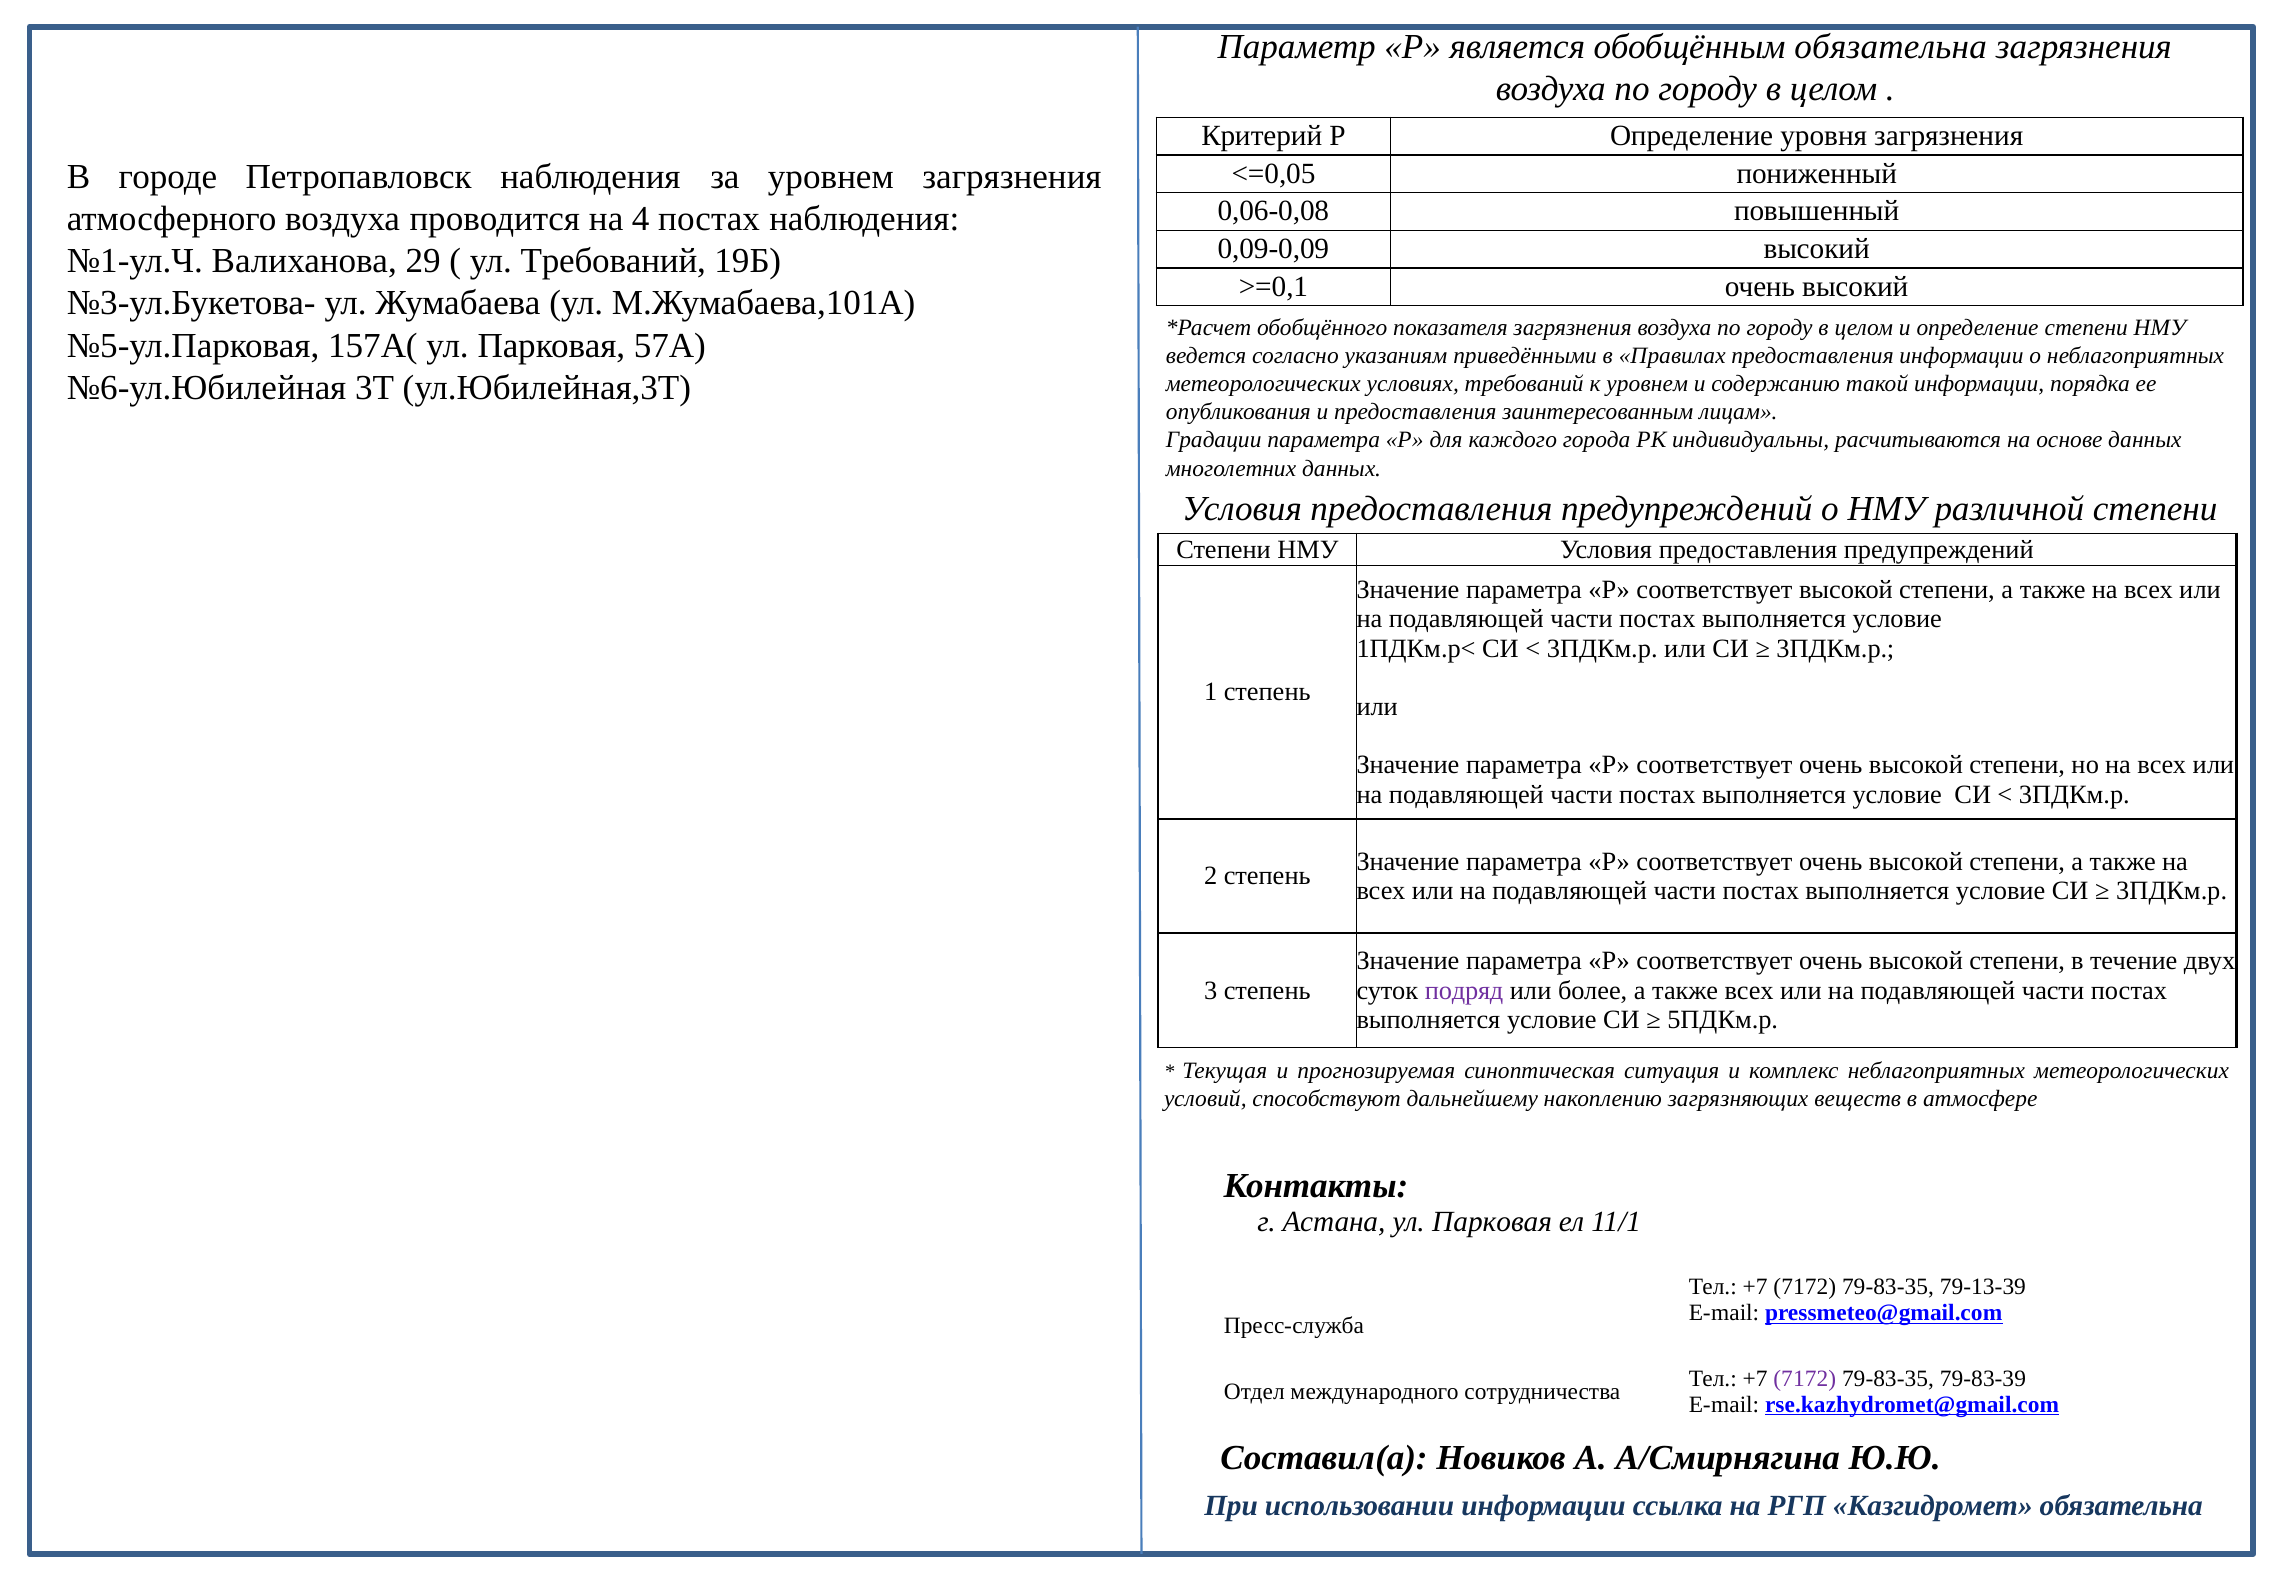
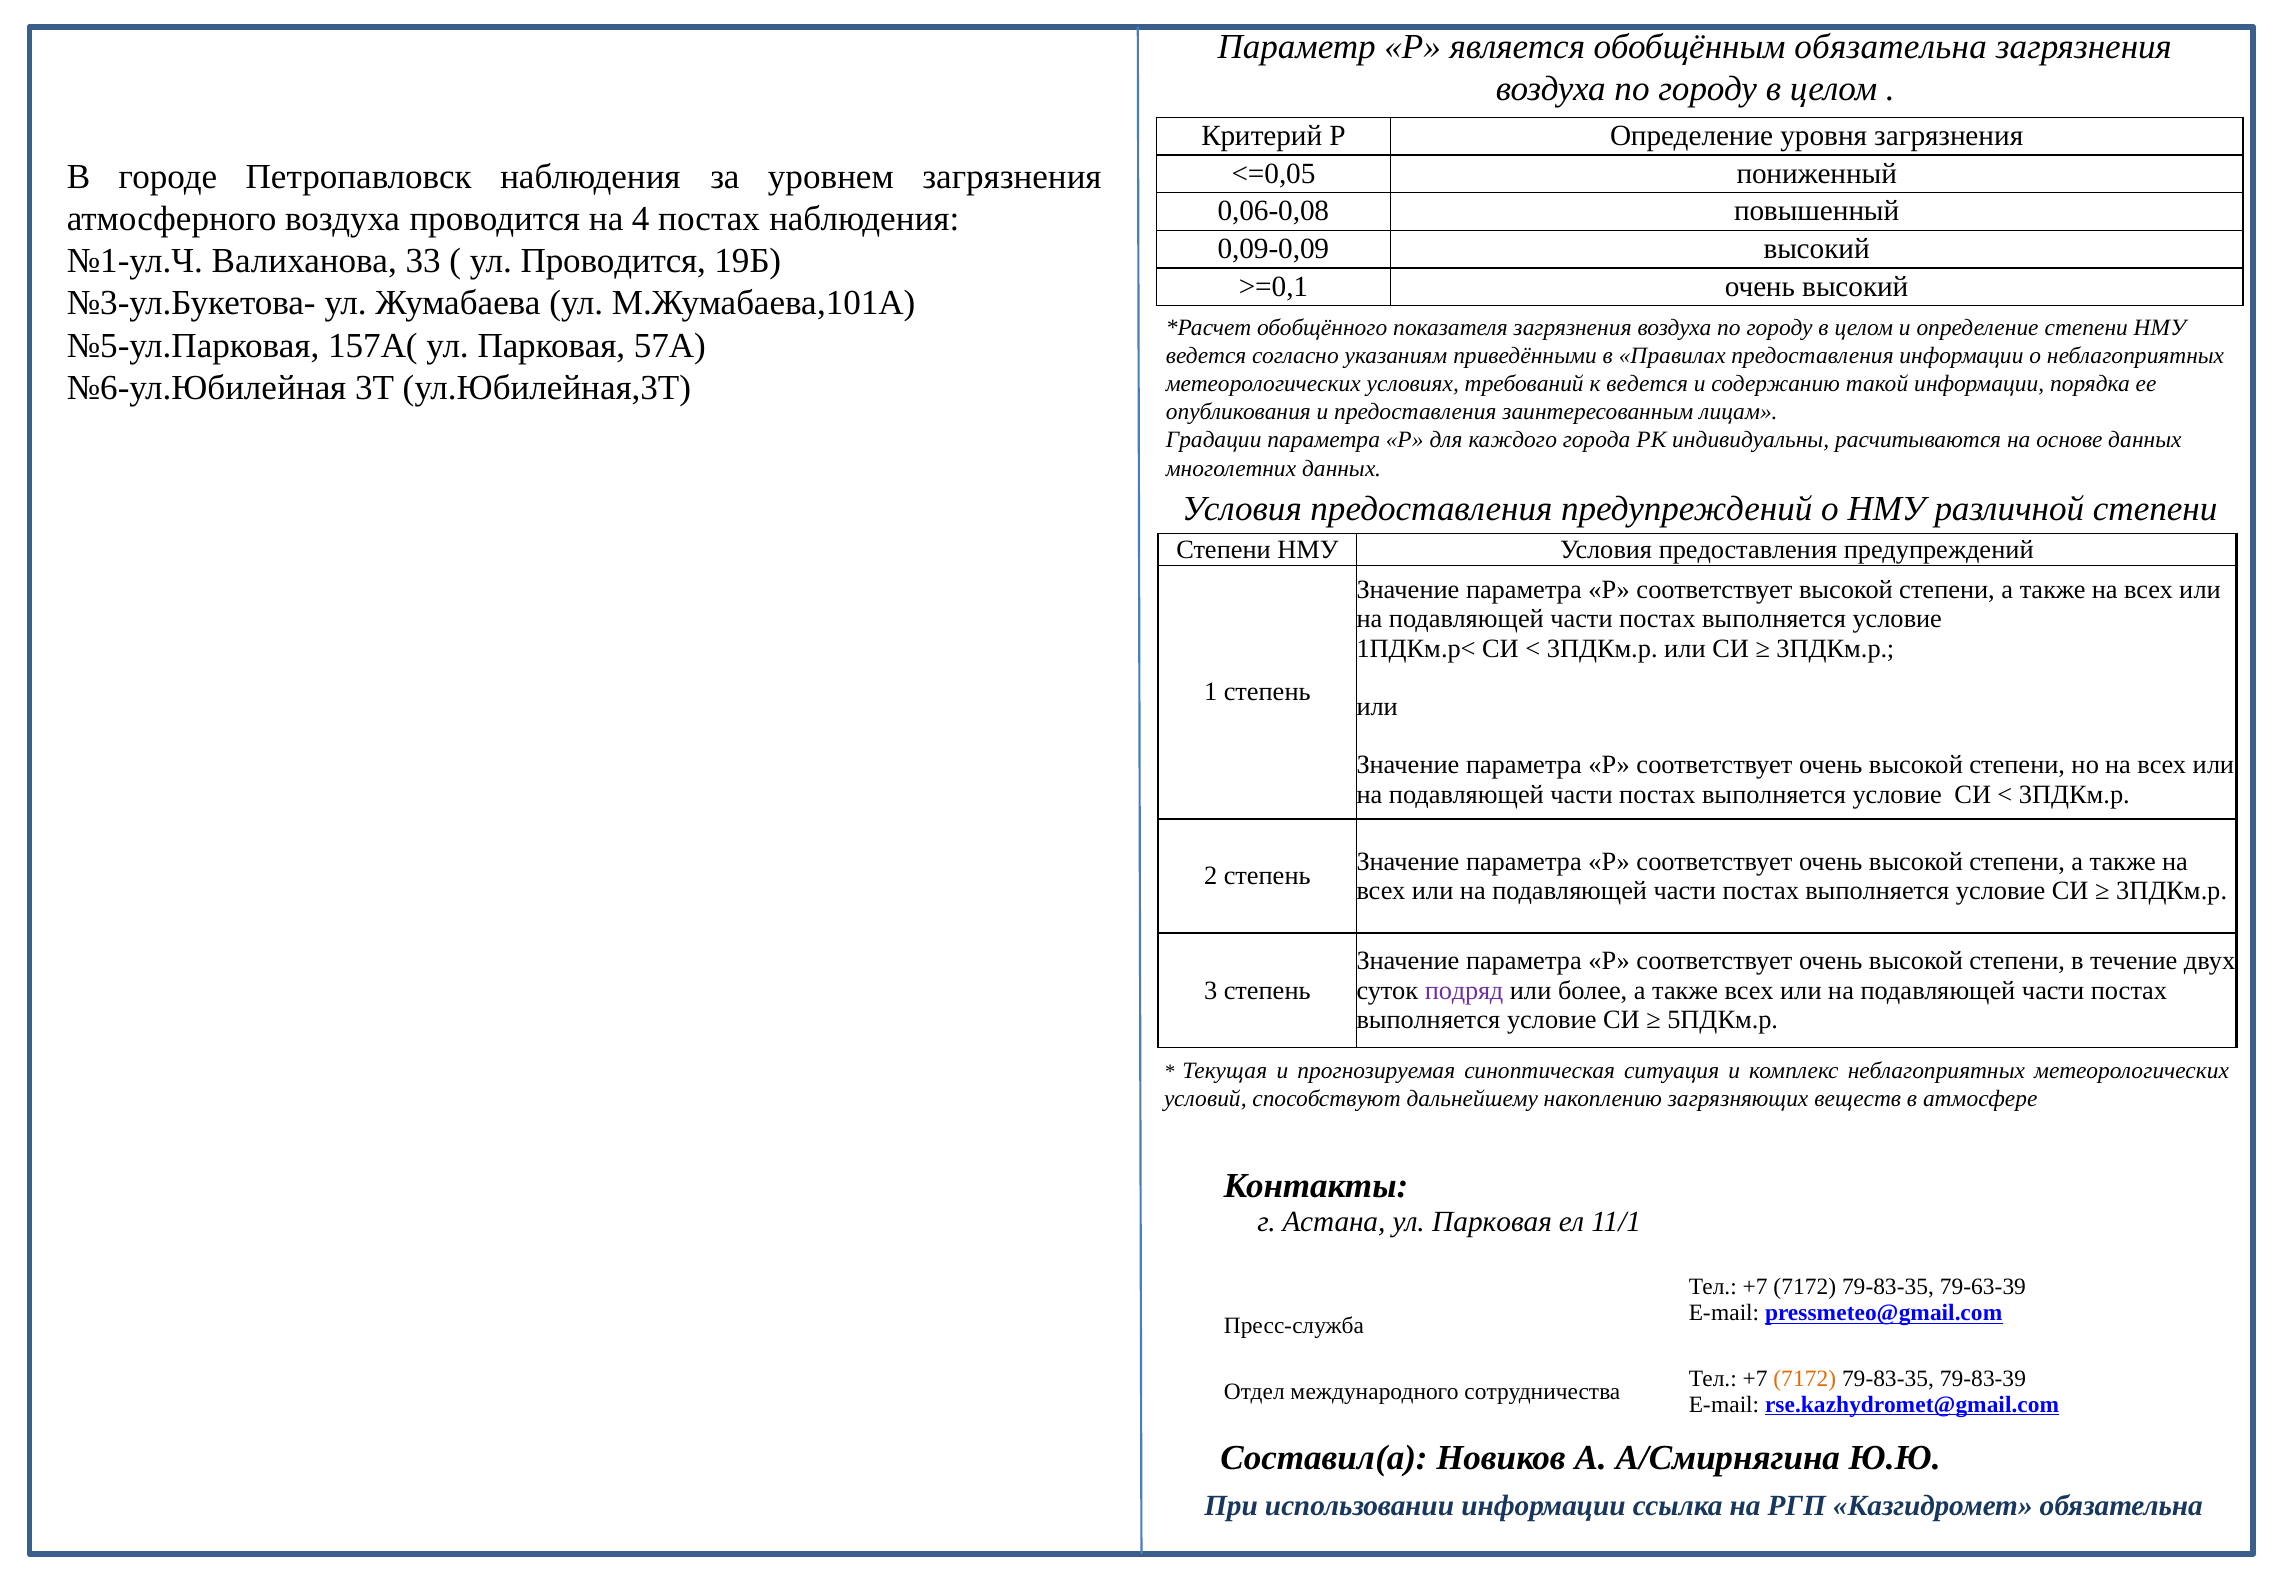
29: 29 -> 33
ул Требований: Требований -> Проводится
к уровнем: уровнем -> ведется
79-13-39: 79-13-39 -> 79-63-39
7172 at (1805, 1378) colour: purple -> orange
